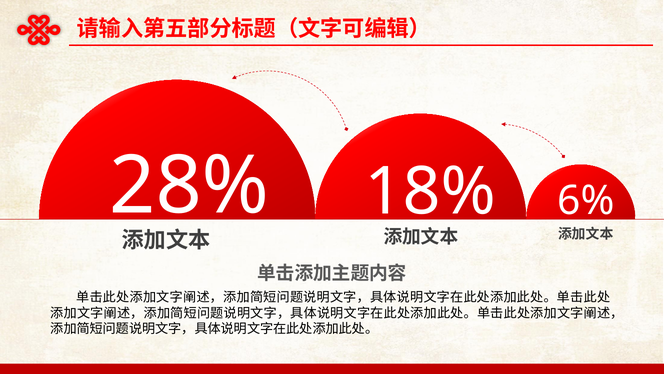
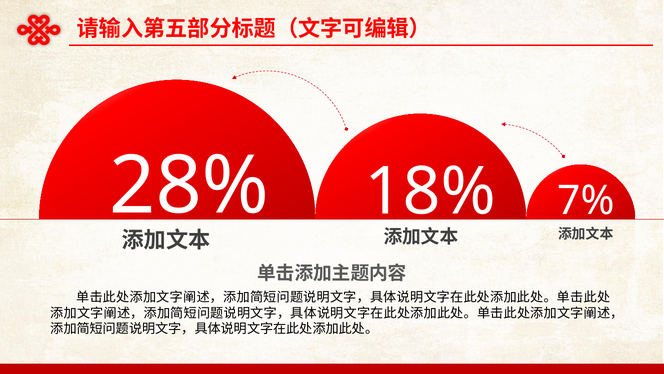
6%: 6% -> 7%
